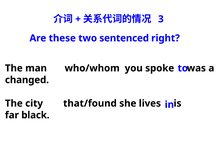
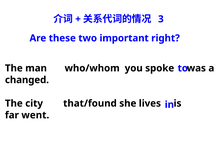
sentenced: sentenced -> important
black: black -> went
